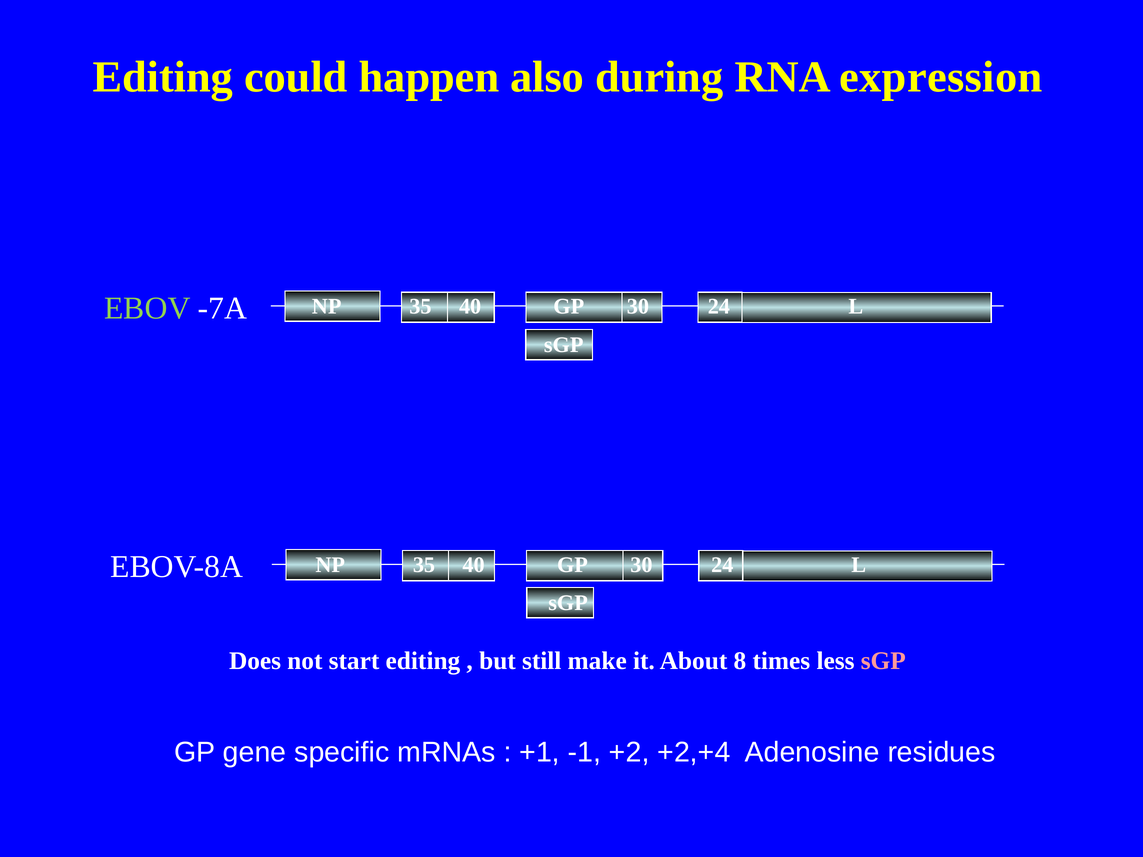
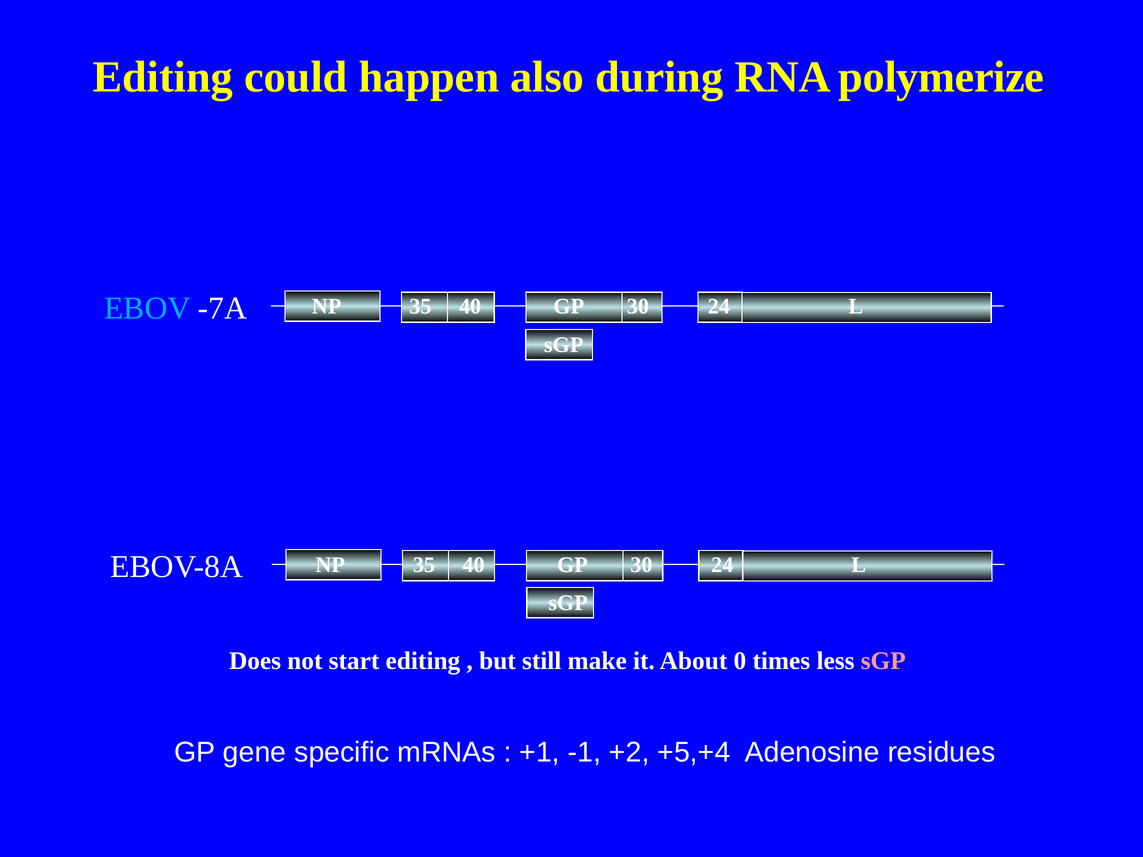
expression: expression -> polymerize
EBOV colour: light green -> light blue
8: 8 -> 0
+2,+4: +2,+4 -> +5,+4
